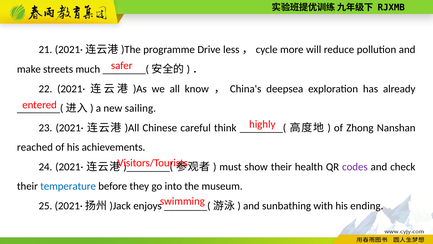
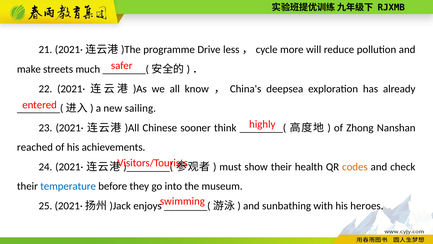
careful: careful -> sooner
codes colour: purple -> orange
ending: ending -> heroes
